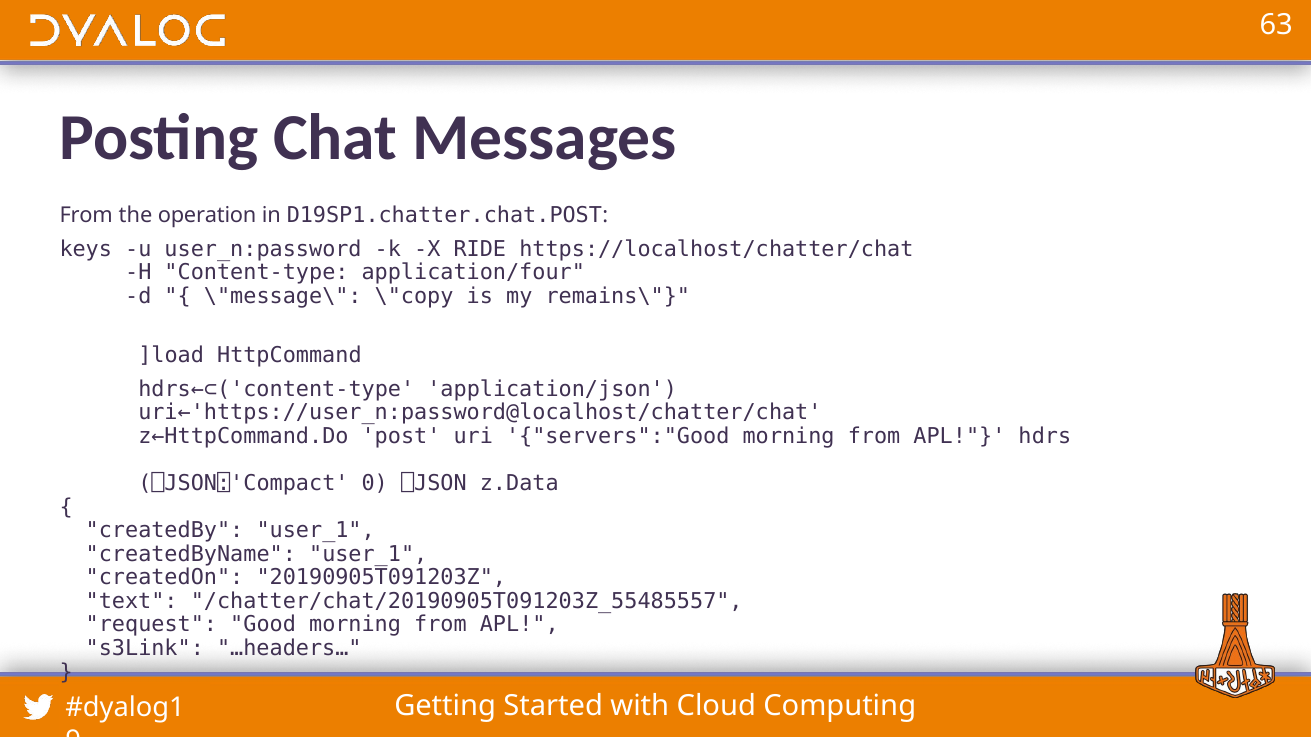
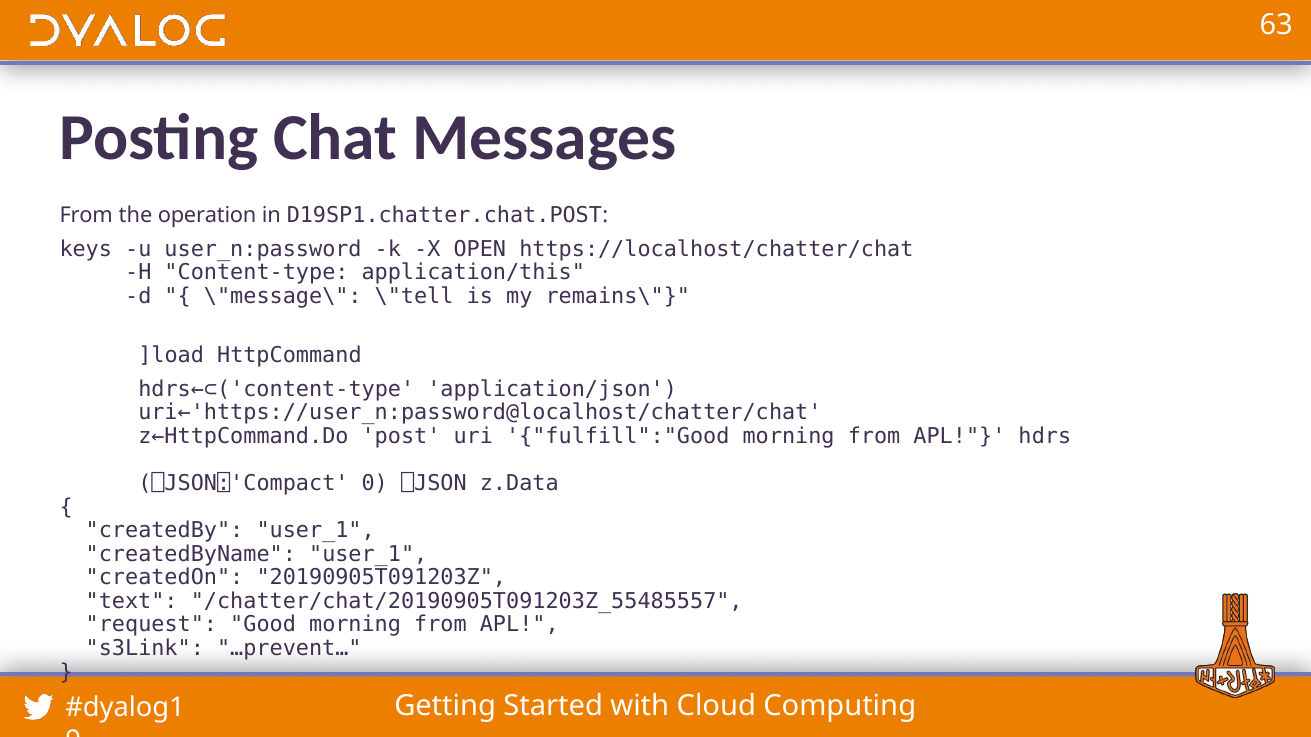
RIDE: RIDE -> OPEN
application/four: application/four -> application/this
\"copy: \"copy -> \"tell
servers":"Good: servers":"Good -> fulfill":"Good
…headers…: …headers… -> …prevent…
